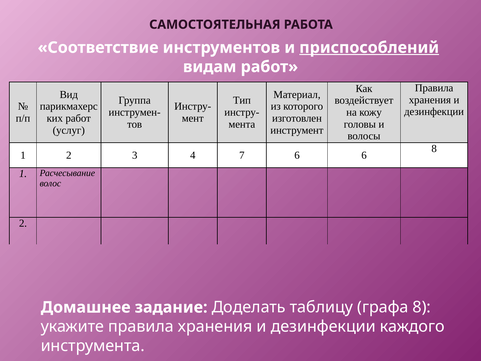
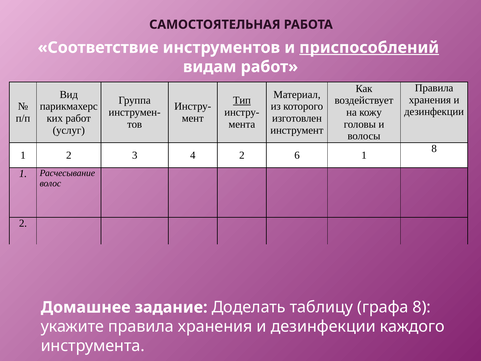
Тип underline: none -> present
4 7: 7 -> 2
6 6: 6 -> 1
